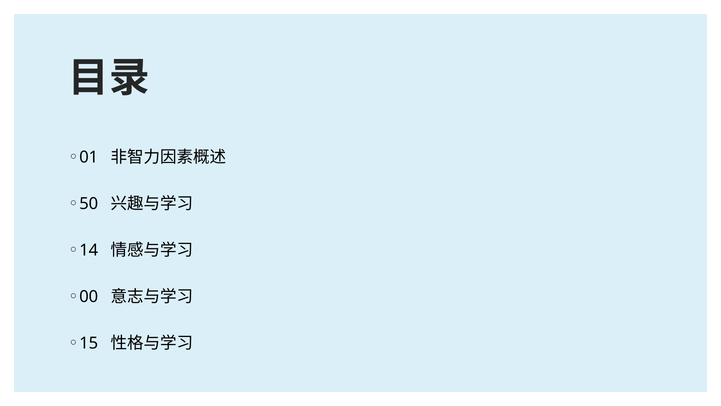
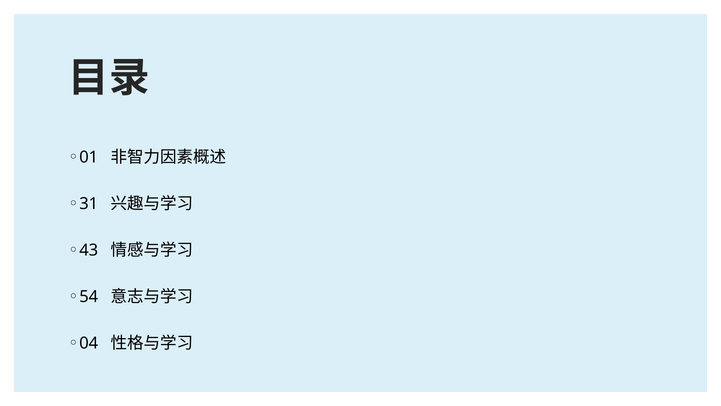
50: 50 -> 31
14: 14 -> 43
00: 00 -> 54
15: 15 -> 04
